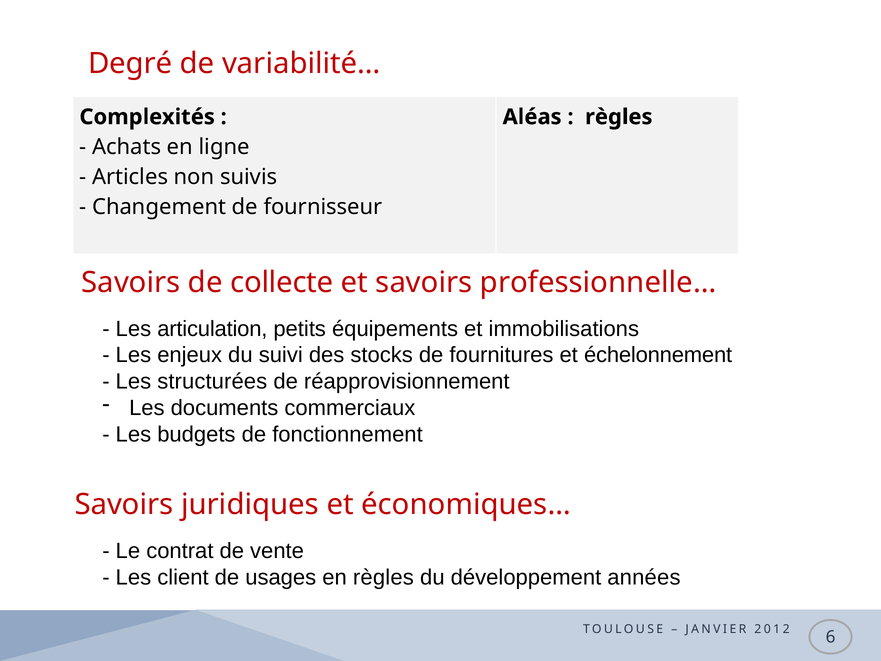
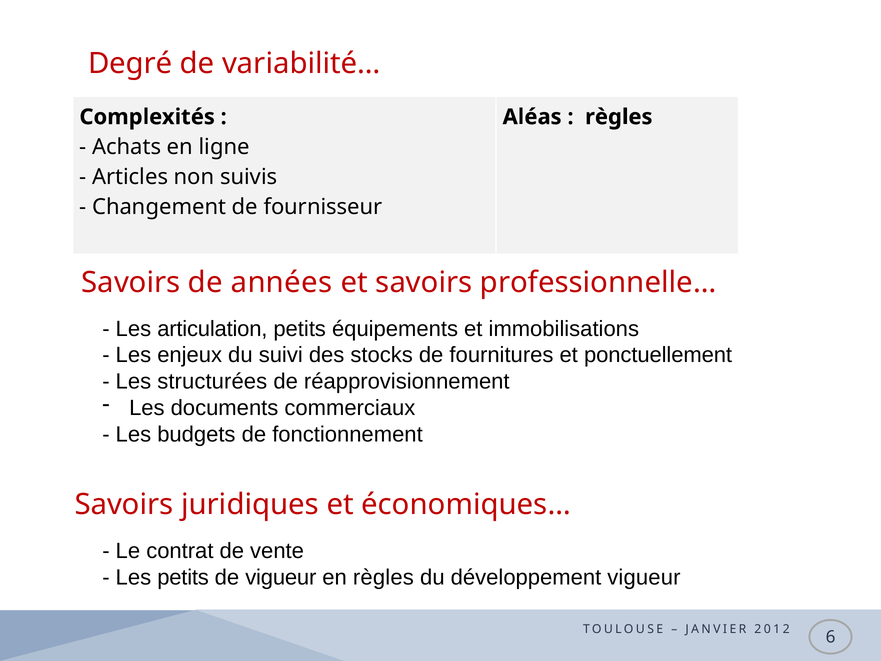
collecte: collecte -> années
échelonnement: échelonnement -> ponctuellement
Les client: client -> petits
de usages: usages -> vigueur
développement années: années -> vigueur
